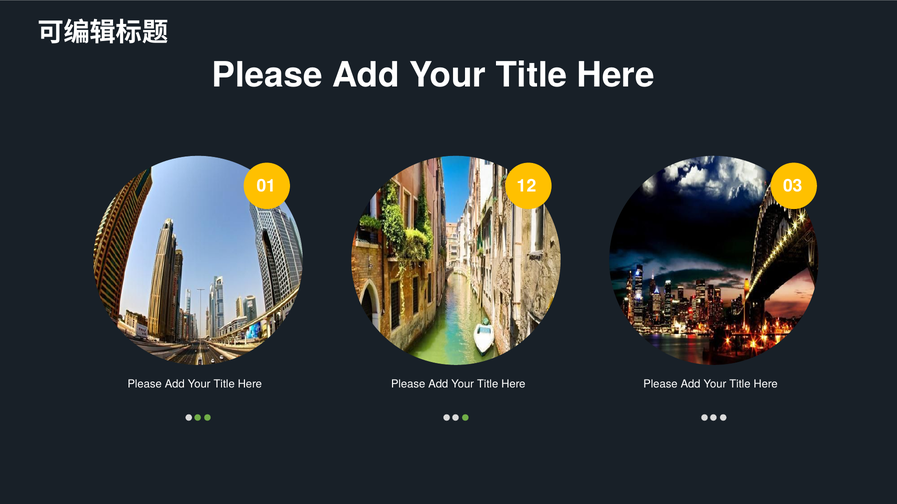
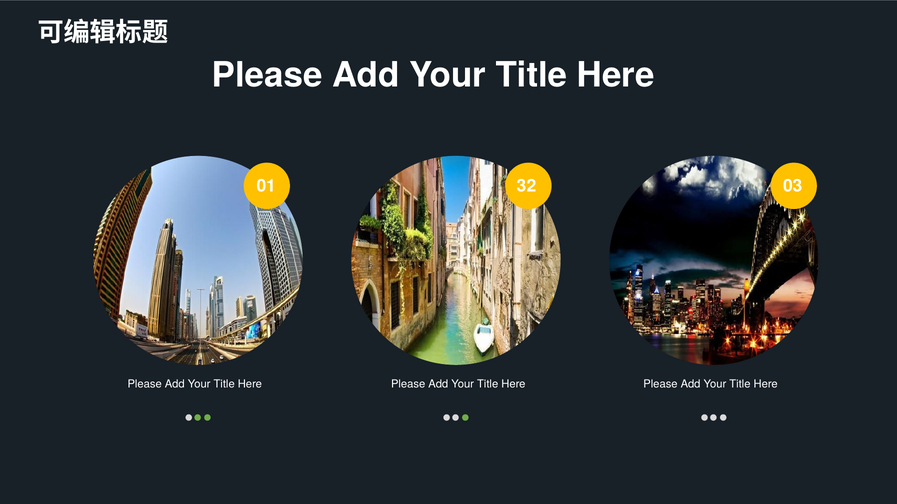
12: 12 -> 32
